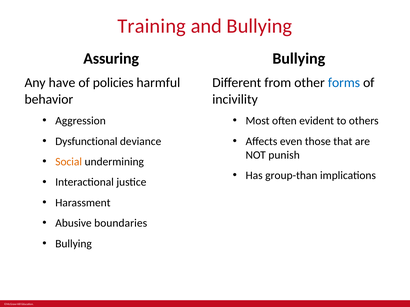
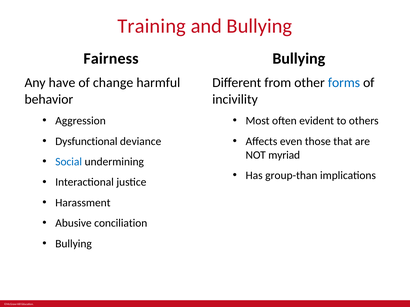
Assuring: Assuring -> Fairness
policies: policies -> change
punish: punish -> myriad
Social colour: orange -> blue
boundaries: boundaries -> conciliation
